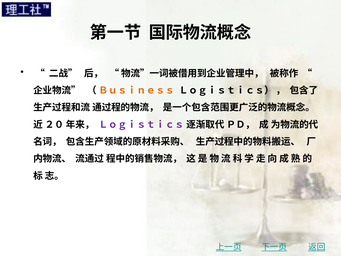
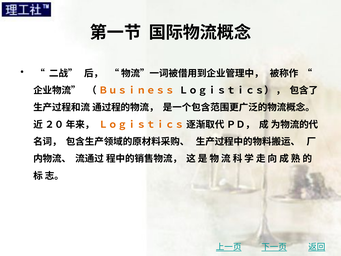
Ｌｏｇｉｓｔｉｃｓ colour: purple -> orange
